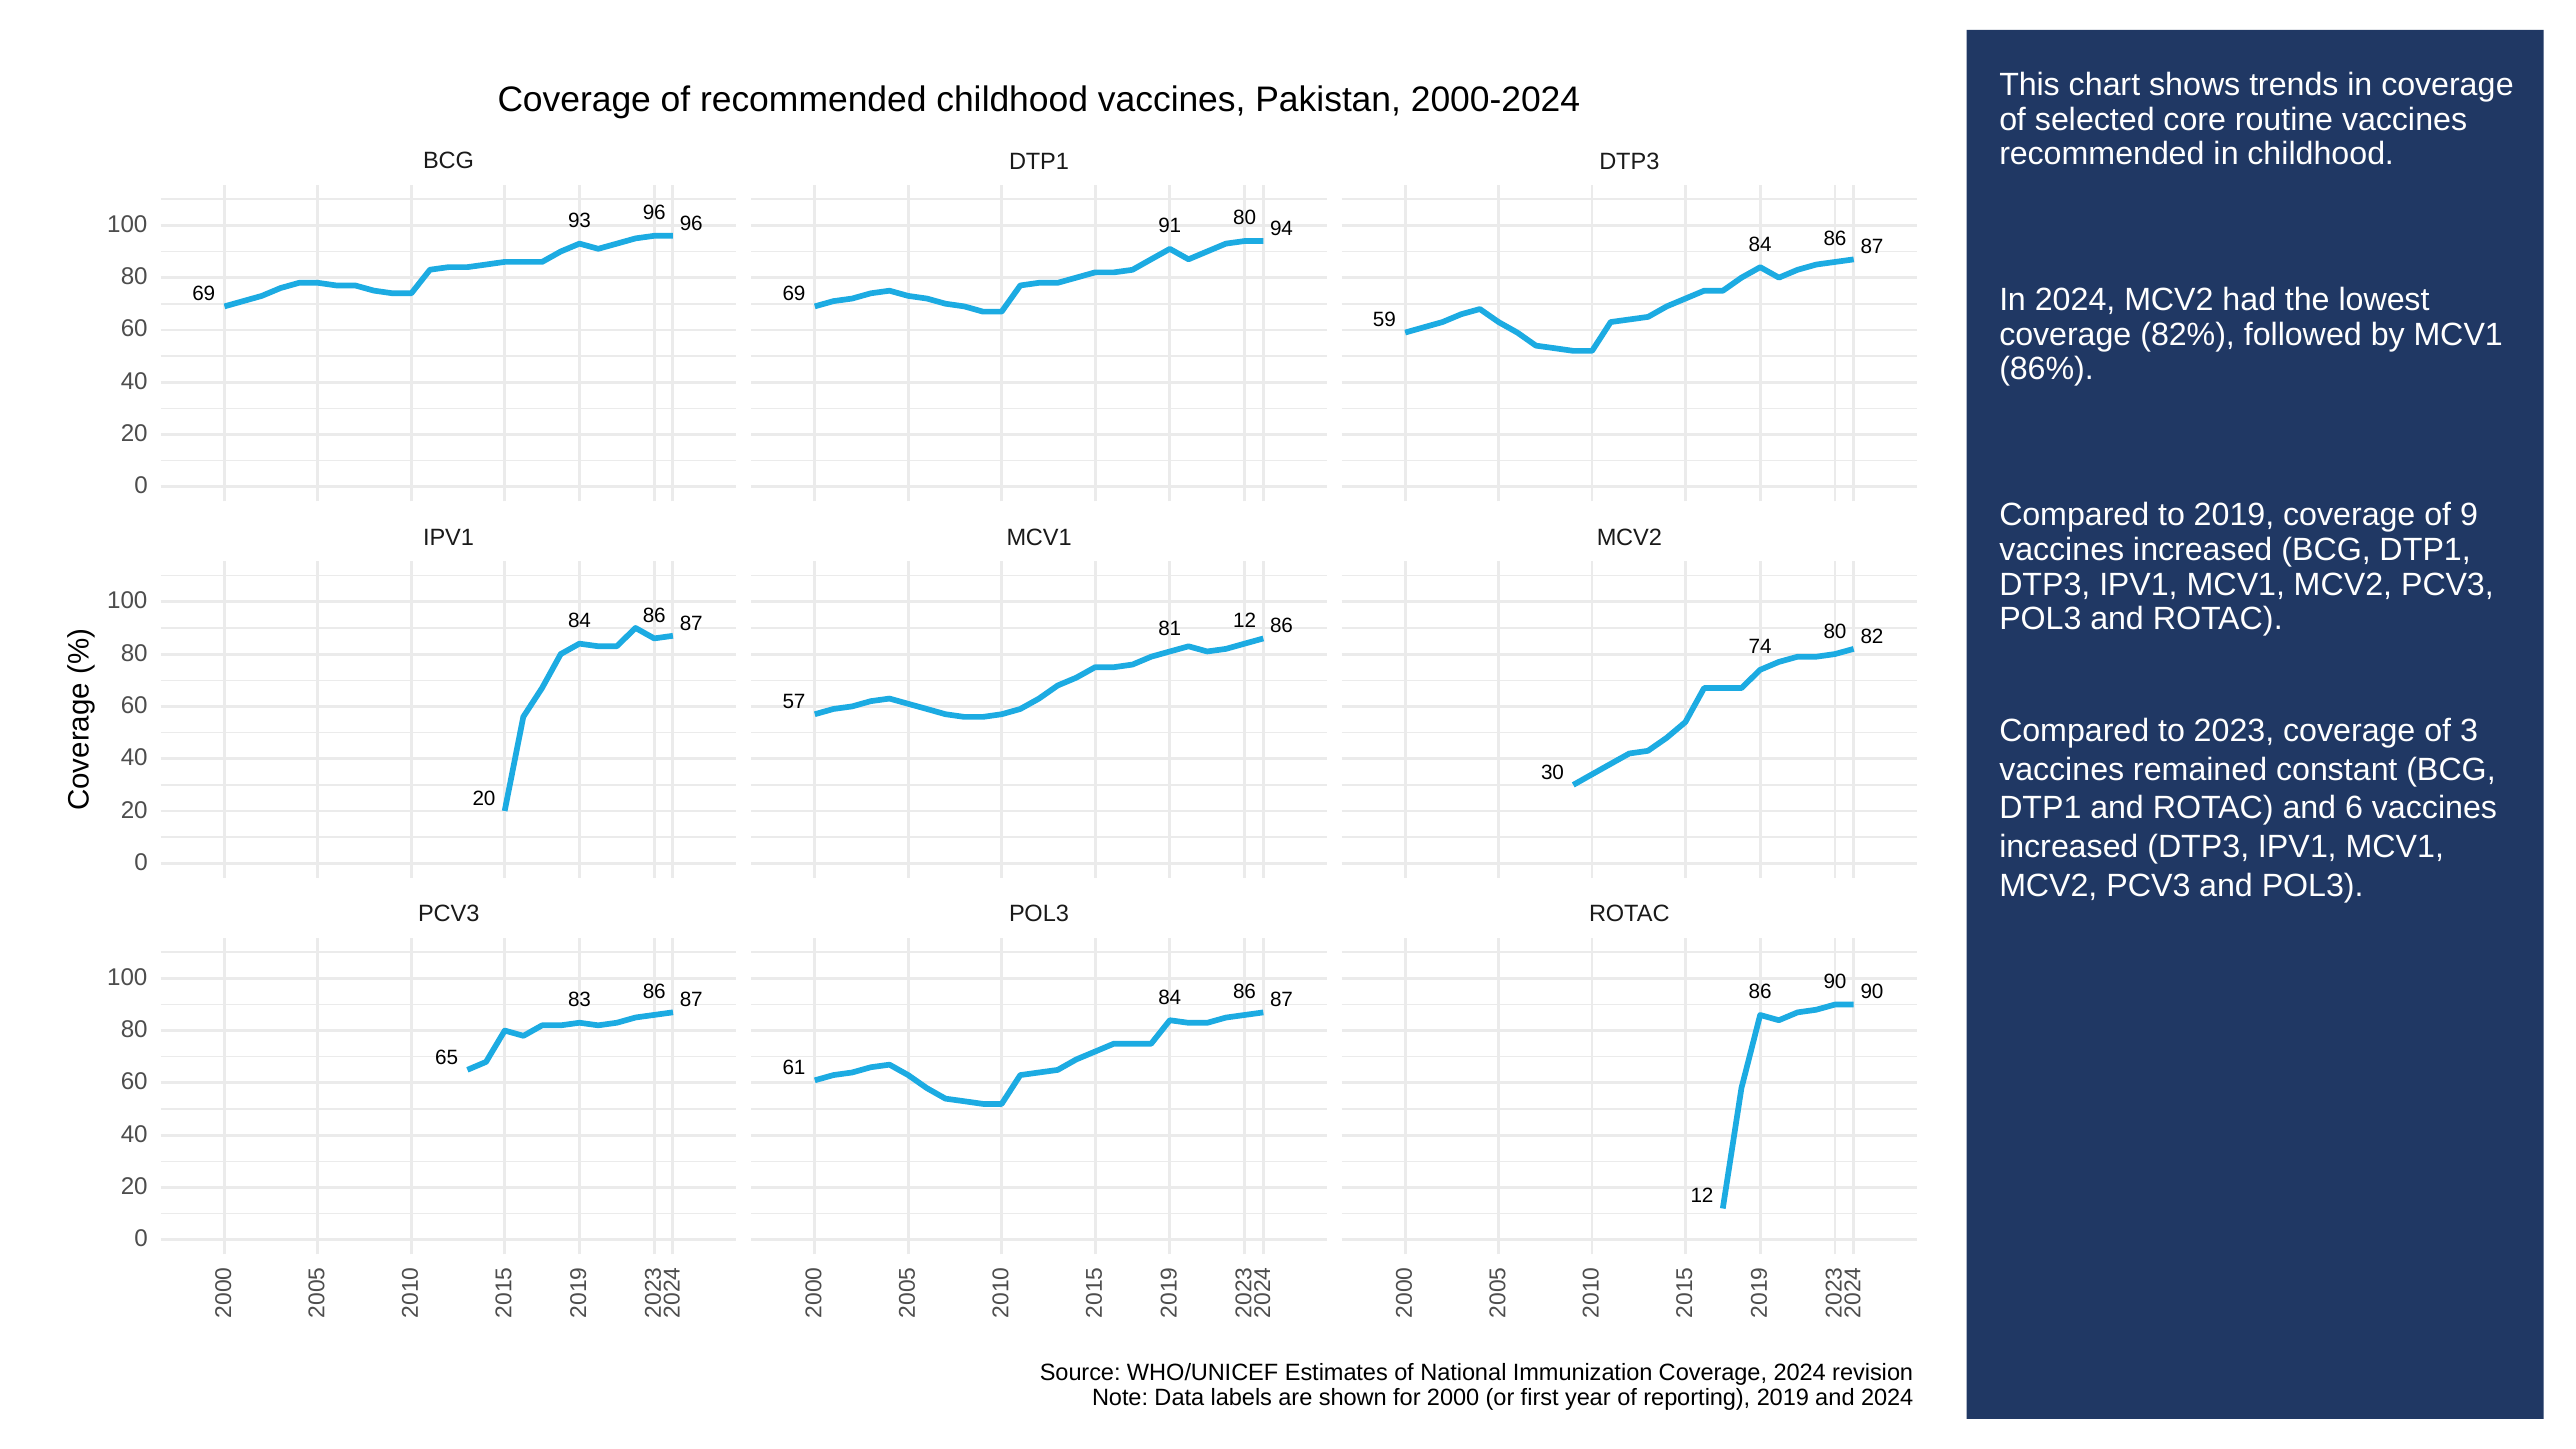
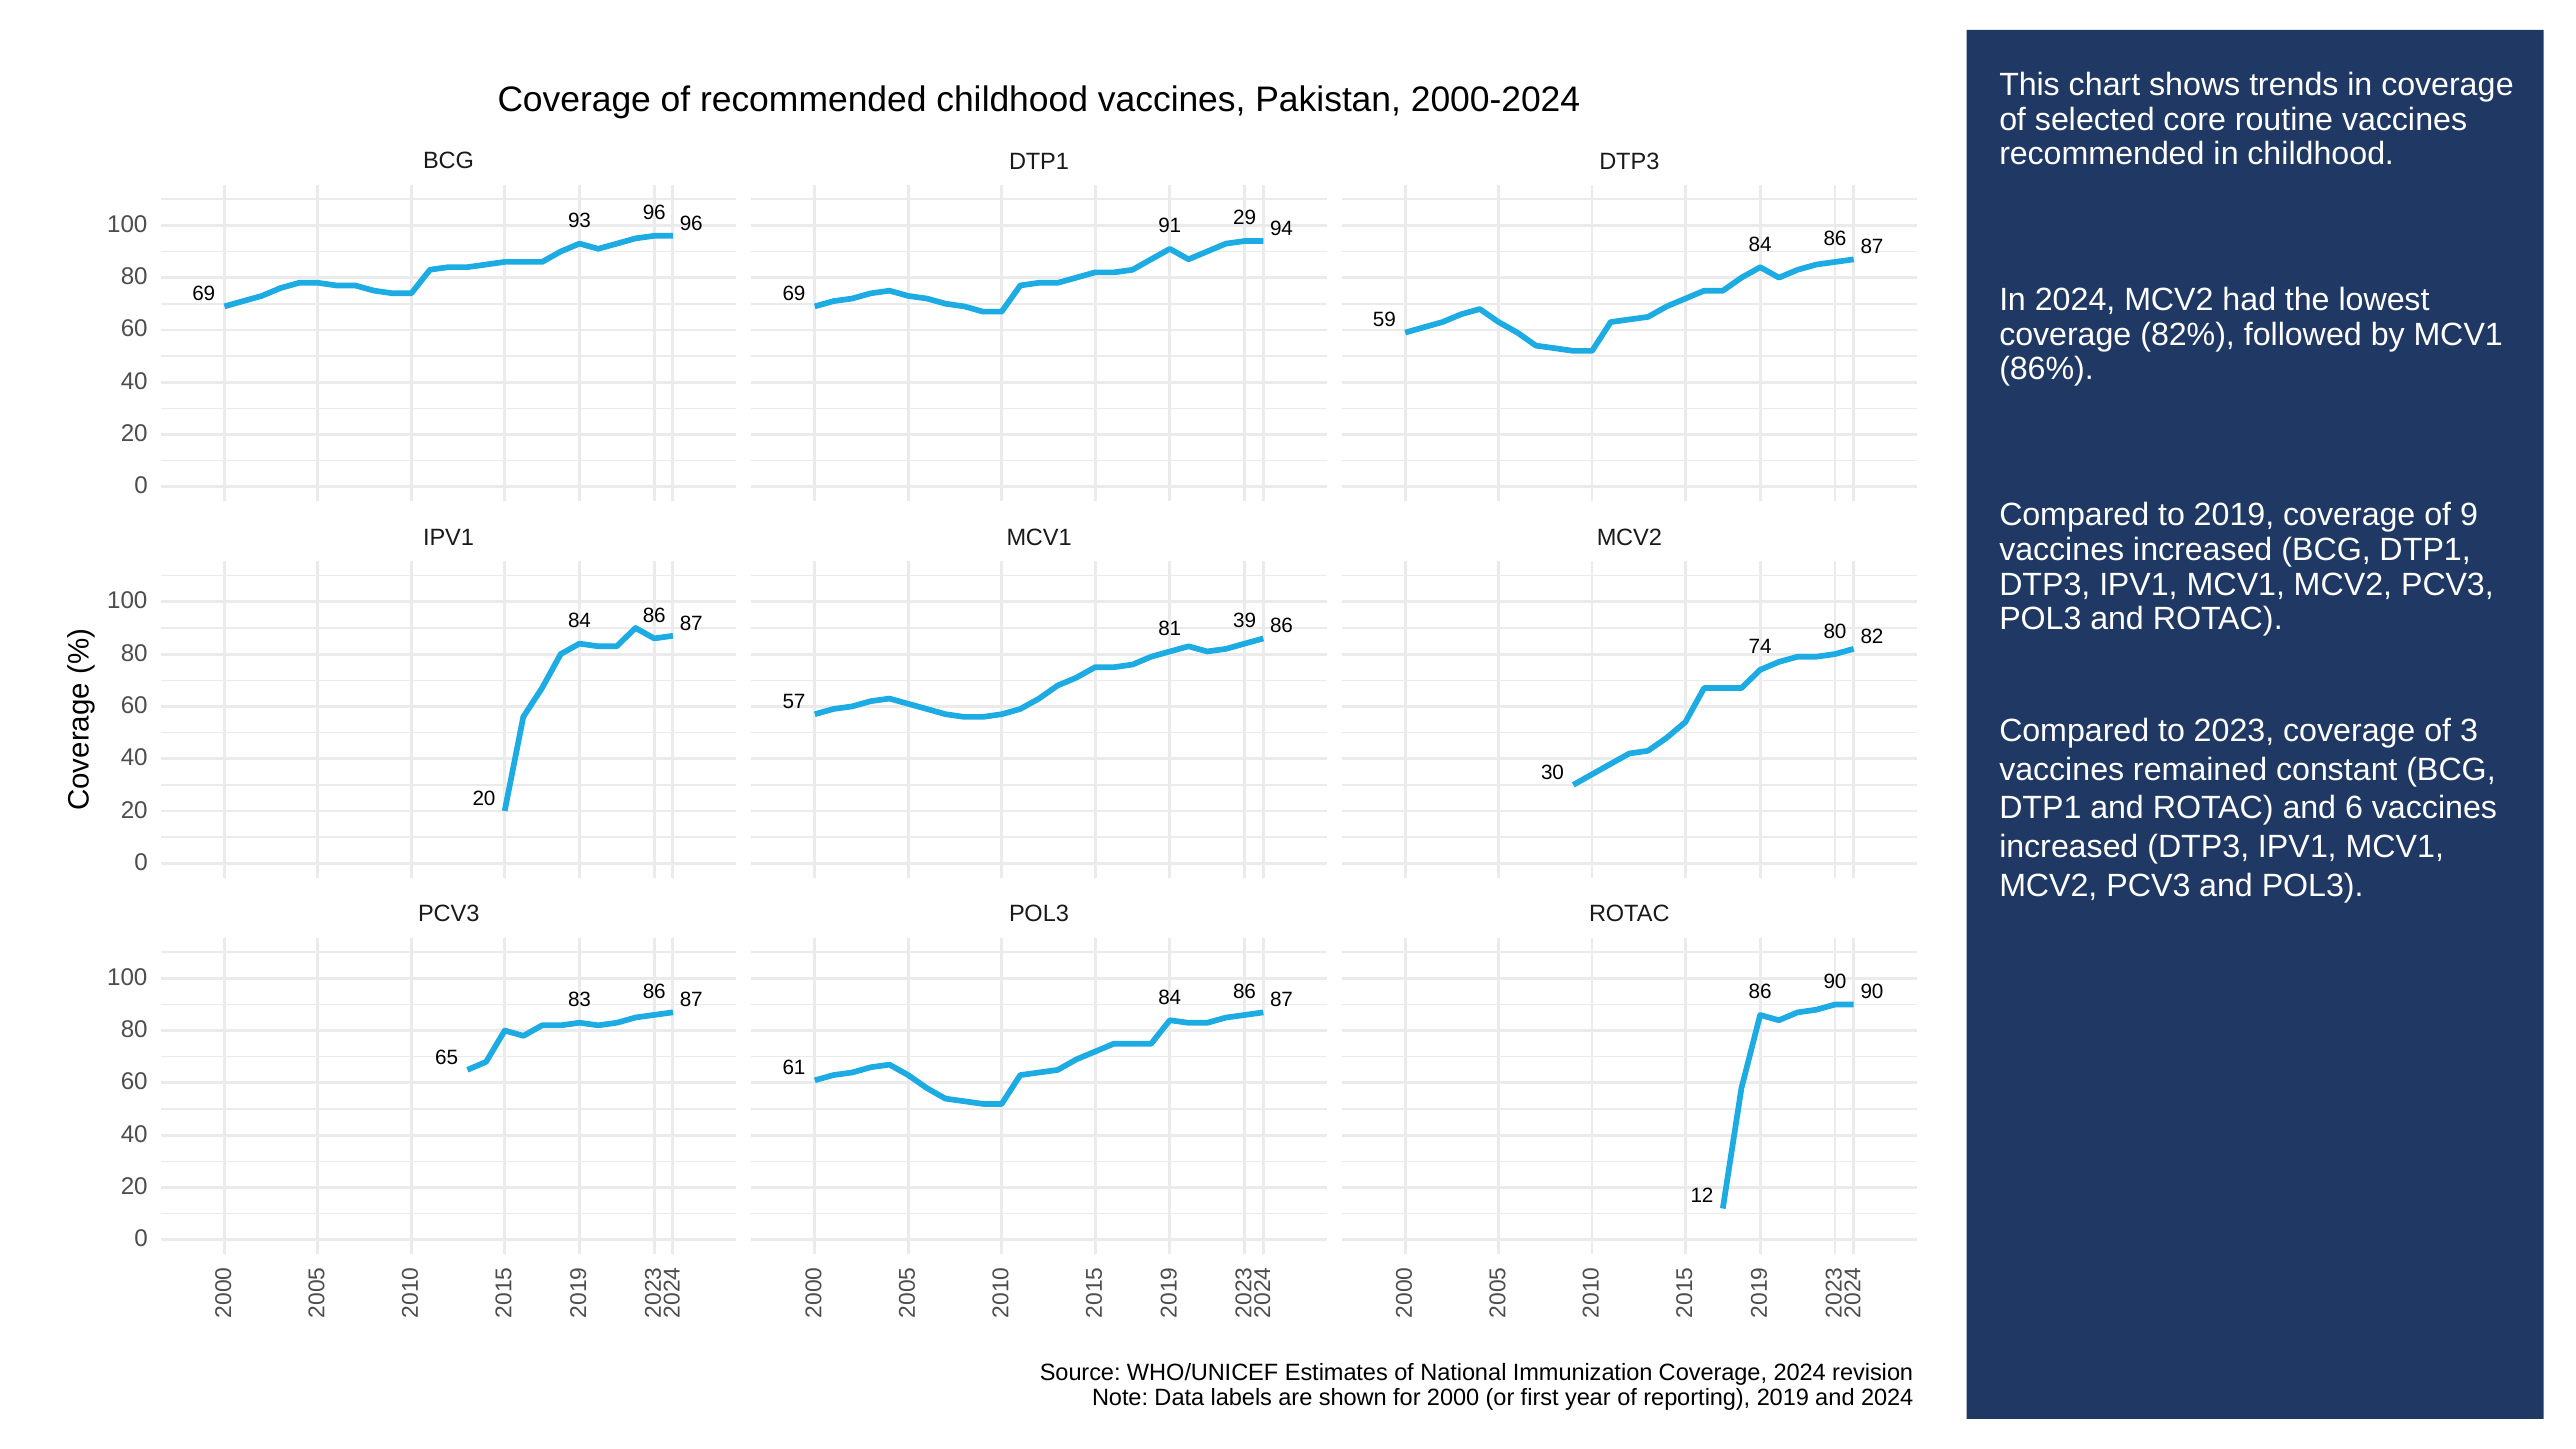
91 80: 80 -> 29
81 12: 12 -> 39
